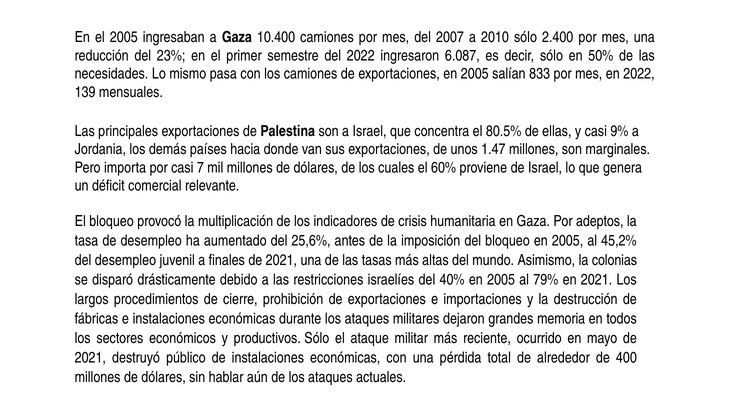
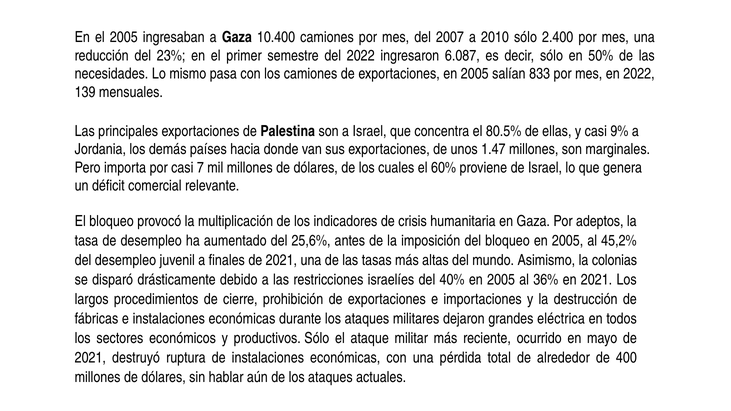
79%: 79% -> 36%
memoria: memoria -> eléctrica
público: público -> ruptura
